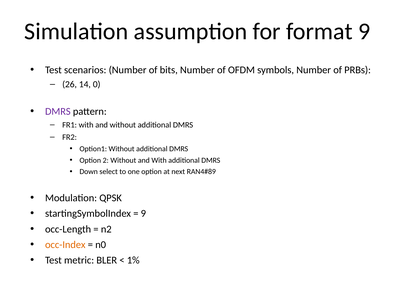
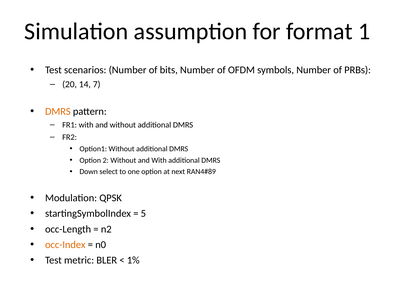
format 9: 9 -> 1
26: 26 -> 20
0: 0 -> 7
DMRS at (58, 111) colour: purple -> orange
9 at (143, 213): 9 -> 5
